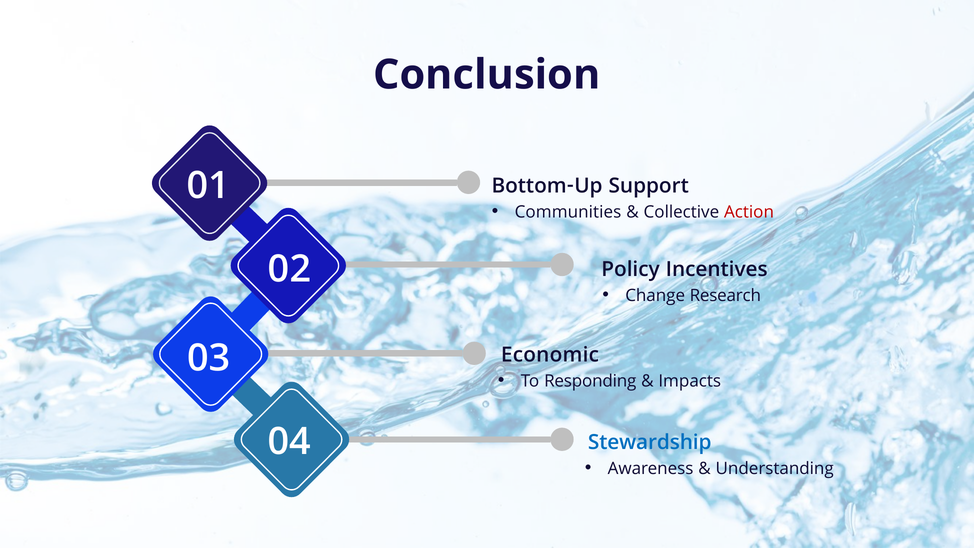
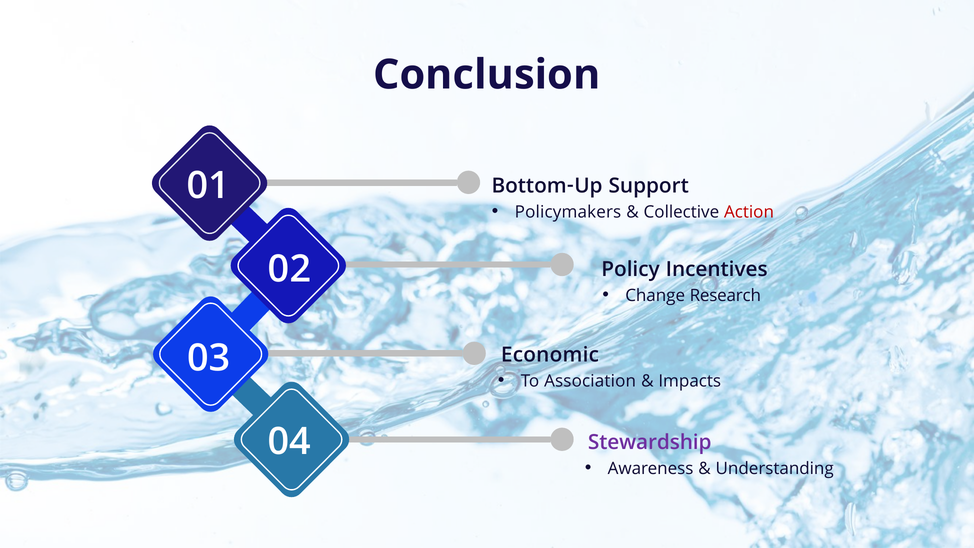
Communities: Communities -> Policymakers
Responding: Responding -> Association
Stewardship colour: blue -> purple
